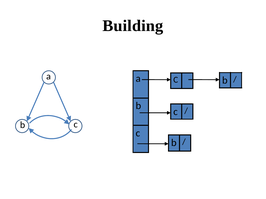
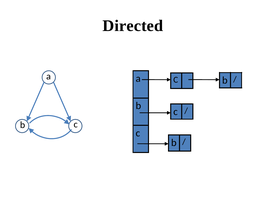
Building: Building -> Directed
